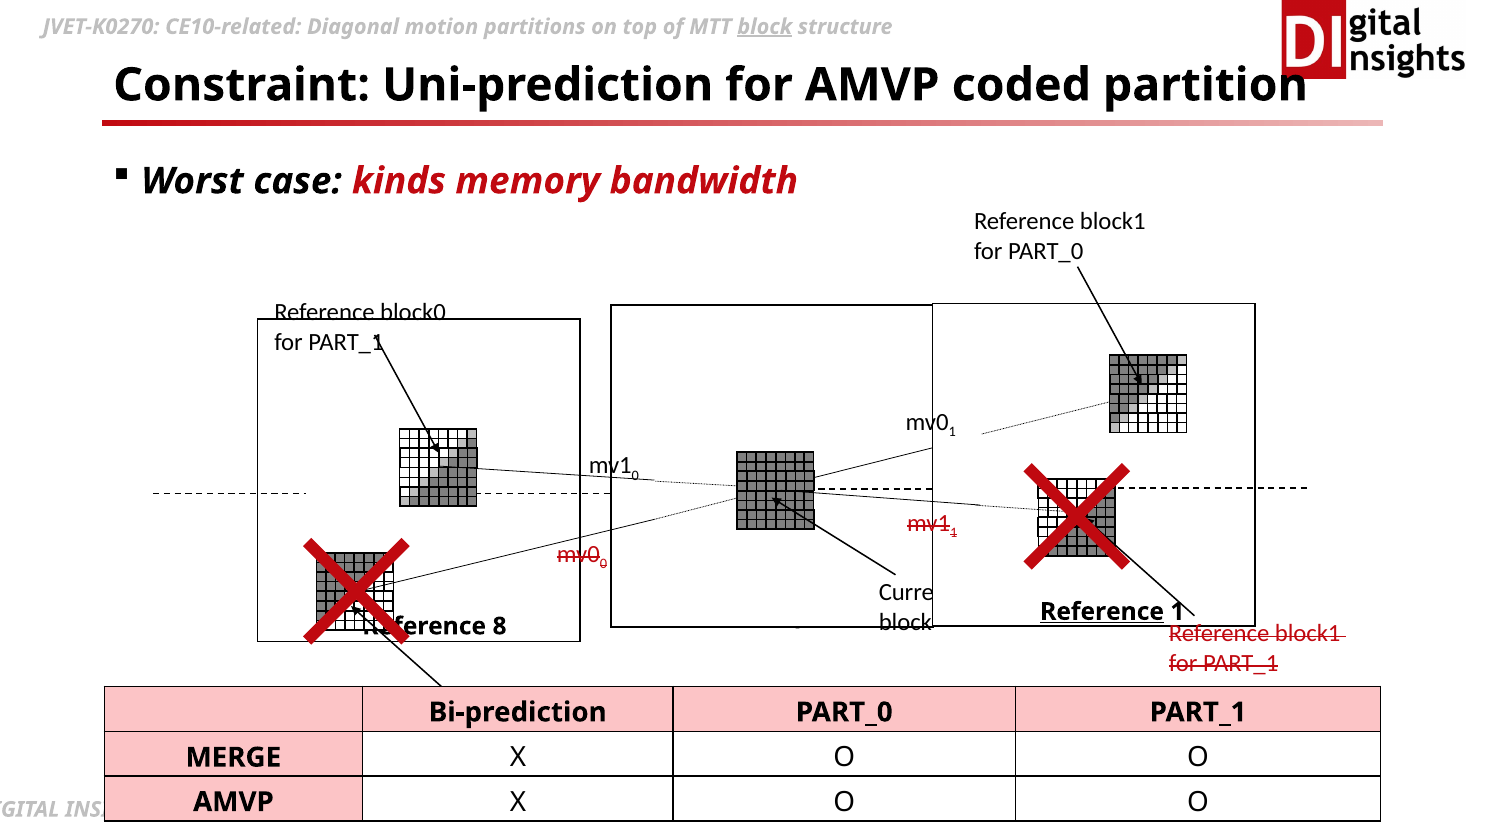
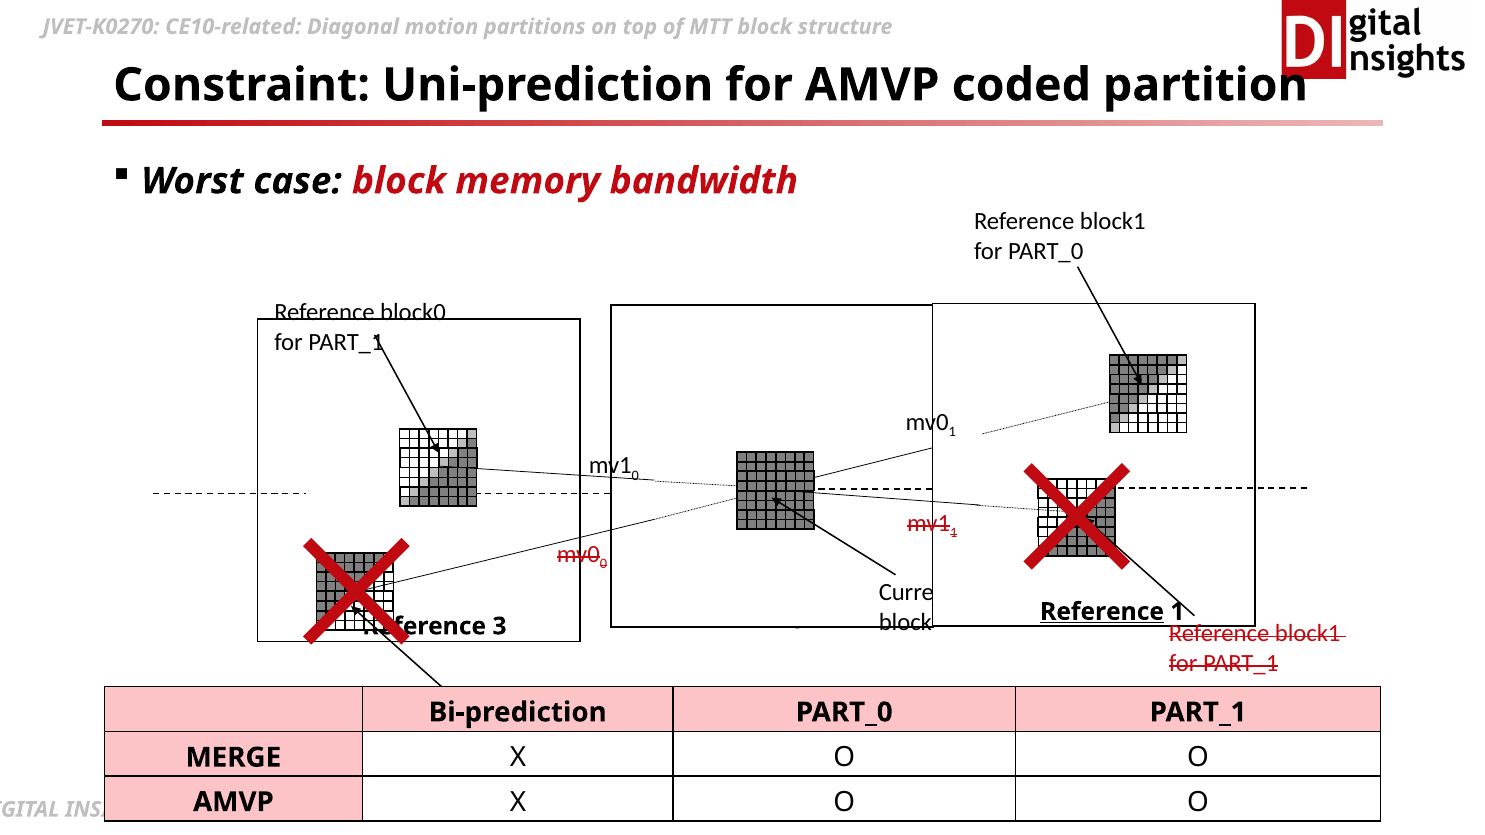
block at (765, 27) underline: present -> none
case kinds: kinds -> block
8: 8 -> 3
